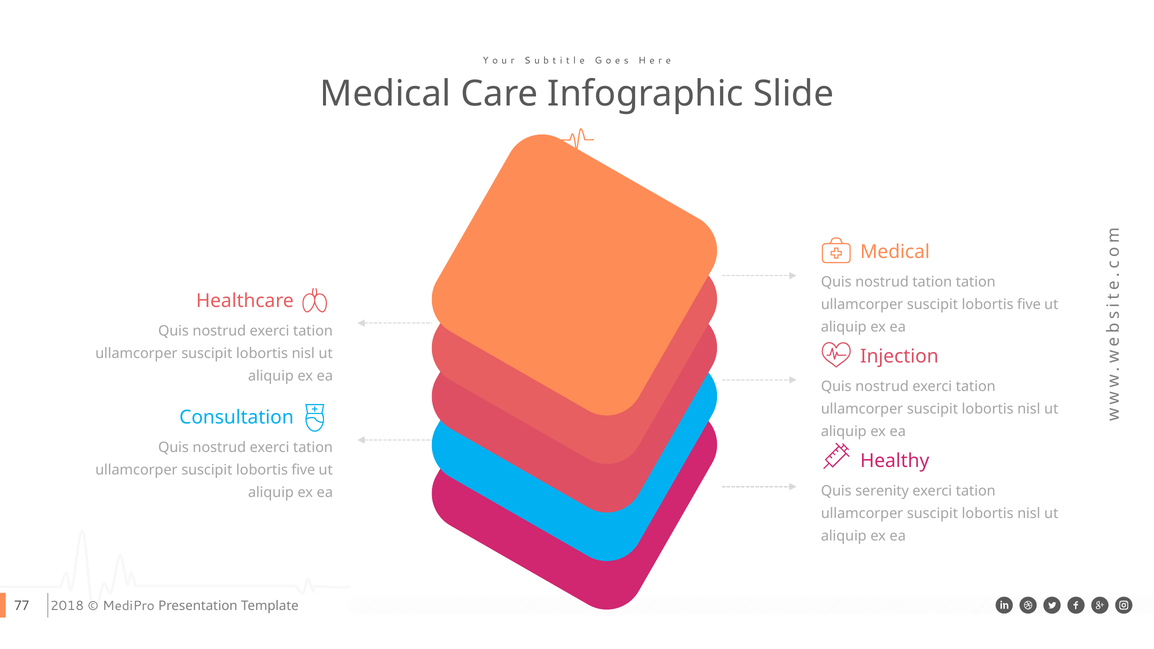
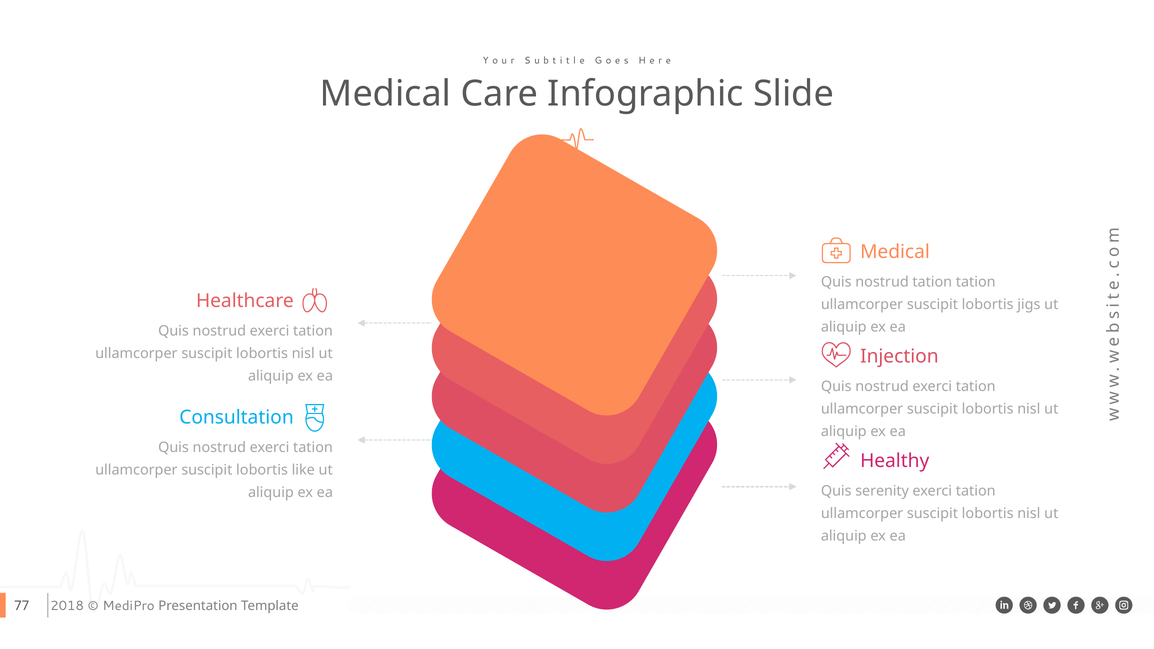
five at (1029, 305): five -> jigs
five at (303, 470): five -> like
